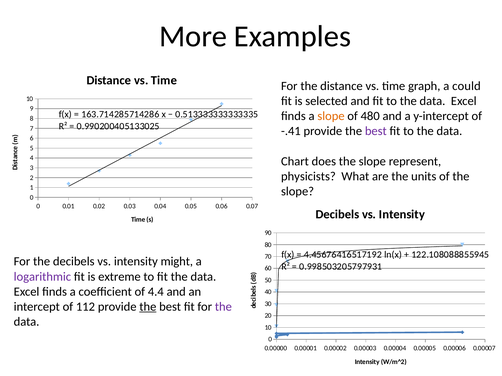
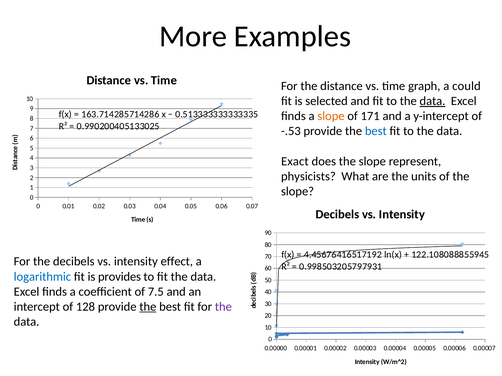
data at (432, 101) underline: none -> present
480: 480 -> 171
-.41: -.41 -> -.53
best at (376, 131) colour: purple -> blue
Chart: Chart -> Exact
might: might -> effect
logarithmic colour: purple -> blue
extreme: extreme -> provides
4.4: 4.4 -> 7.5
112: 112 -> 128
